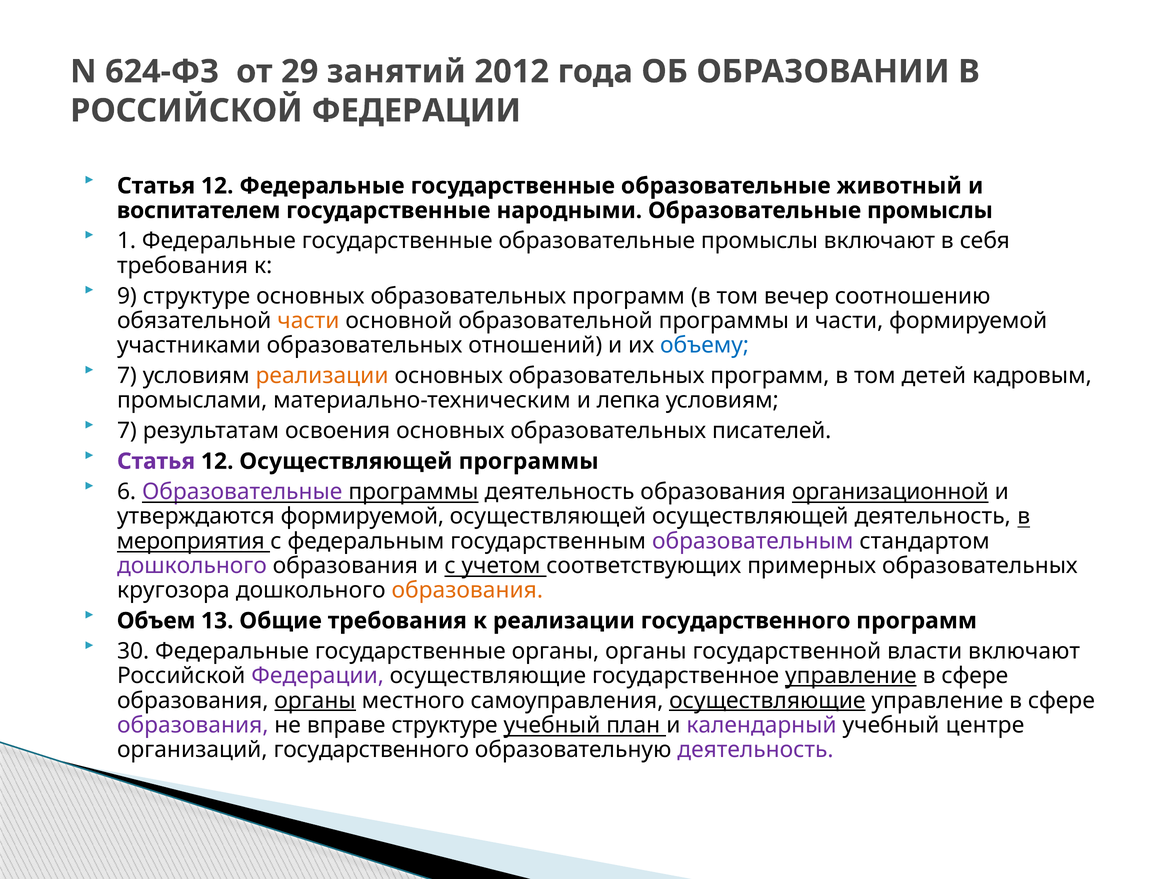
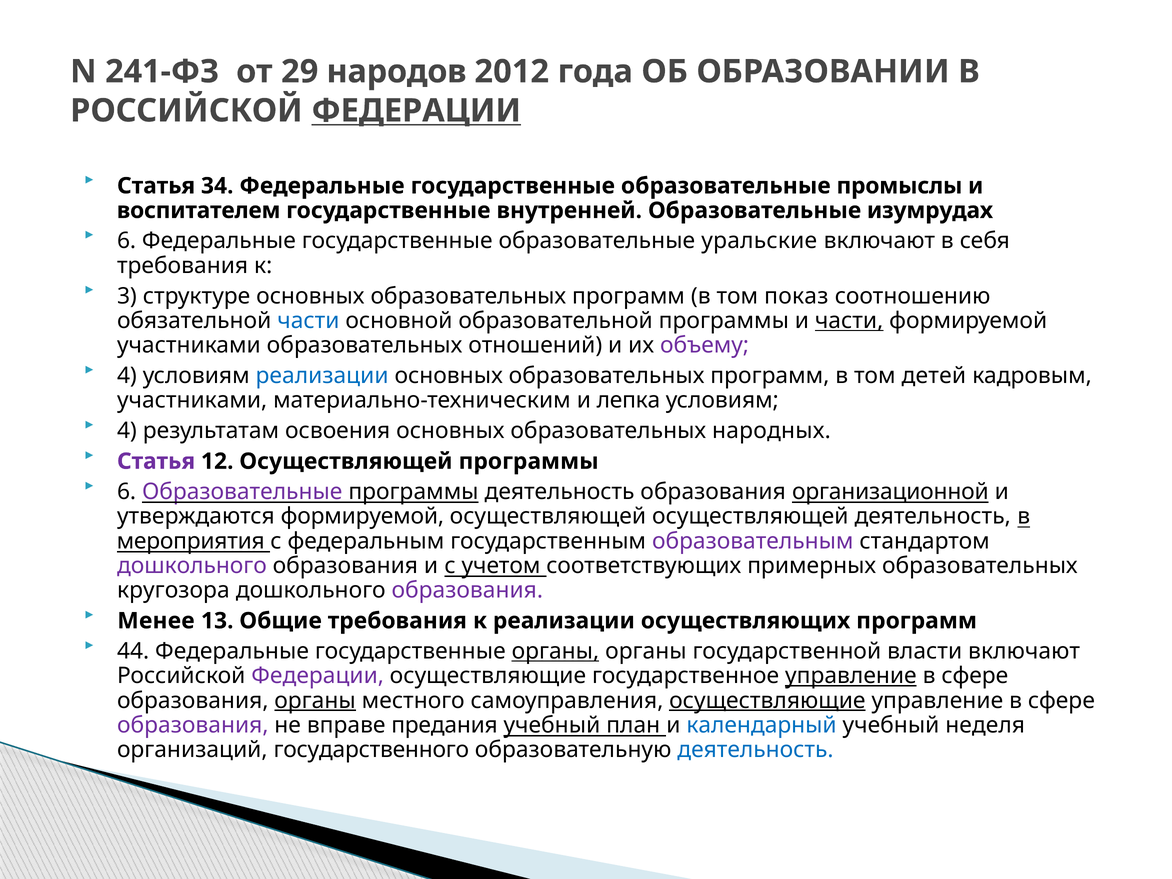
624-ФЗ: 624-ФЗ -> 241-ФЗ
занятий: занятий -> народов
ФЕДЕРАЦИИ at (416, 111) underline: none -> present
12 at (217, 186): 12 -> 34
животный: животный -> промыслы
народными: народными -> внутренней
промыслы at (930, 210): промыслы -> изумрудах
1 at (127, 241): 1 -> 6
государственные образовательные промыслы: промыслы -> уральские
9: 9 -> 3
вечер: вечер -> показ
части at (308, 321) colour: orange -> blue
части at (849, 321) underline: none -> present
объему colour: blue -> purple
7 at (127, 376): 7 -> 4
реализации at (322, 376) colour: orange -> blue
промыслами at (192, 400): промыслами -> участниками
7 at (127, 431): 7 -> 4
писателей: писателей -> народных
образования at (467, 590) colour: orange -> purple
Объем: Объем -> Менее
реализации государственного: государственного -> осуществляющих
30: 30 -> 44
органы at (555, 651) underline: none -> present
вправе структуре: структуре -> предания
календарный colour: purple -> blue
центре: центре -> неделя
деятельность at (755, 750) colour: purple -> blue
